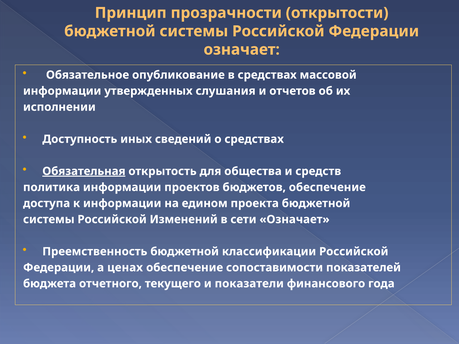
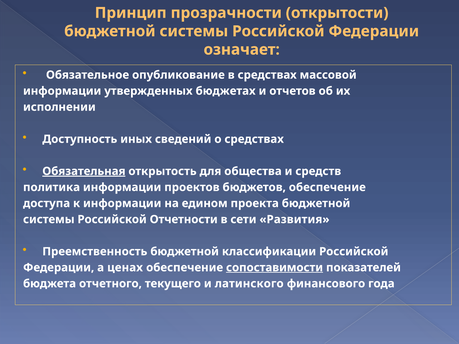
слушания: слушания -> бюджетах
Изменений: Изменений -> Отчетности
сети Означает: Означает -> Развития
сопоставимости underline: none -> present
показатели: показатели -> латинского
